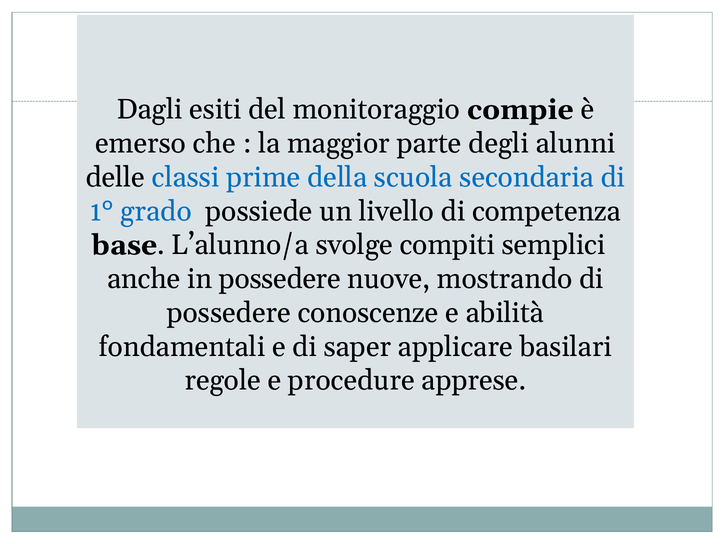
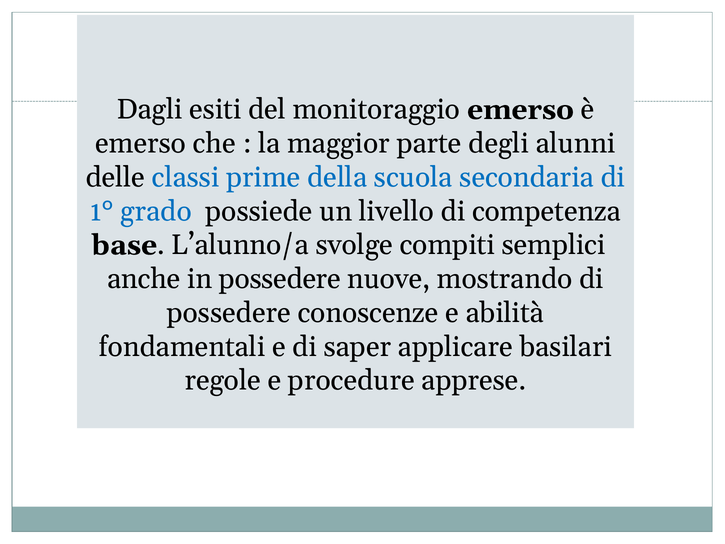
compie at (520, 110): compie -> emerso
